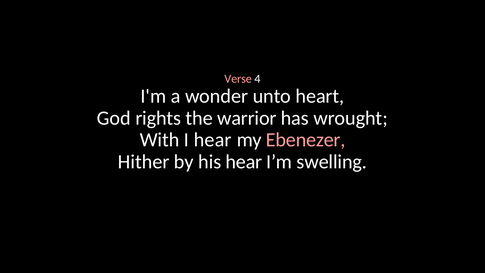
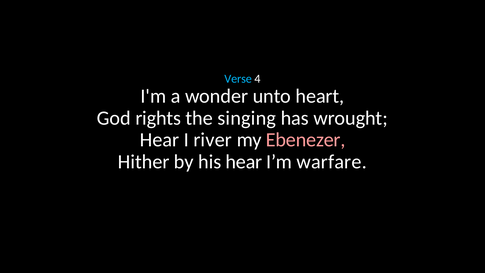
Verse colour: pink -> light blue
warrior: warrior -> singing
With at (160, 140): With -> Hear
I hear: hear -> river
swelling: swelling -> warfare
